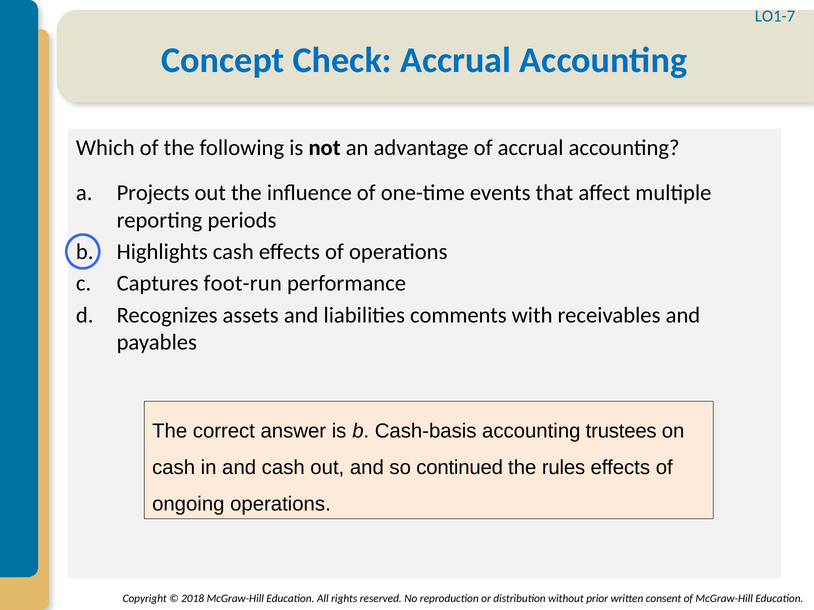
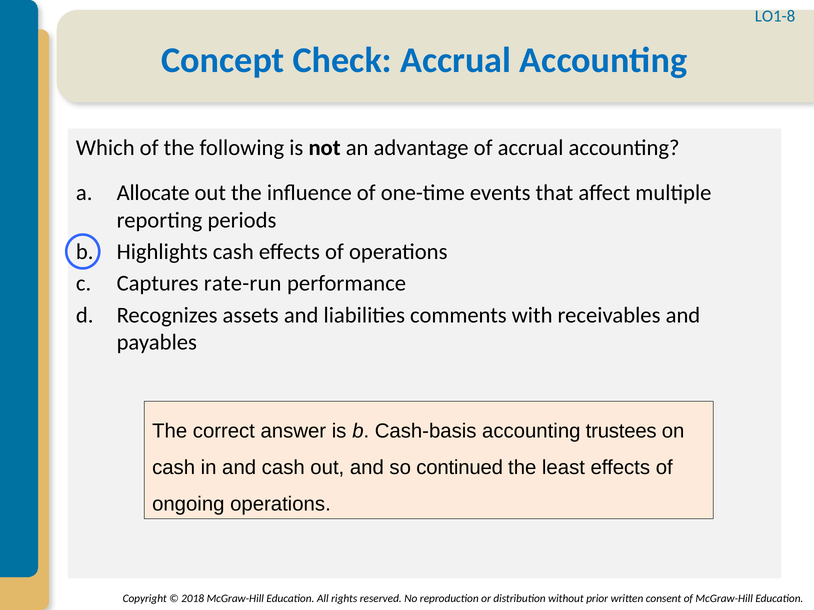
LO1-7: LO1-7 -> LO1-8
Projects: Projects -> Allocate
foot-run: foot-run -> rate-run
rules: rules -> least
